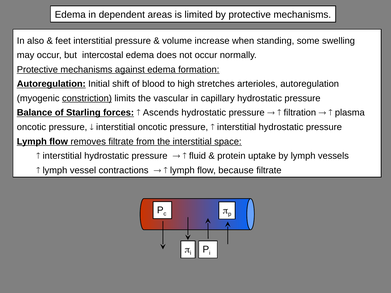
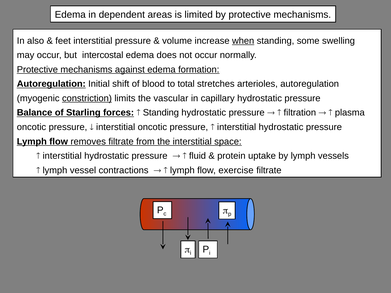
when underline: none -> present
high: high -> total
Ascends at (161, 113): Ascends -> Standing
because: because -> exercise
